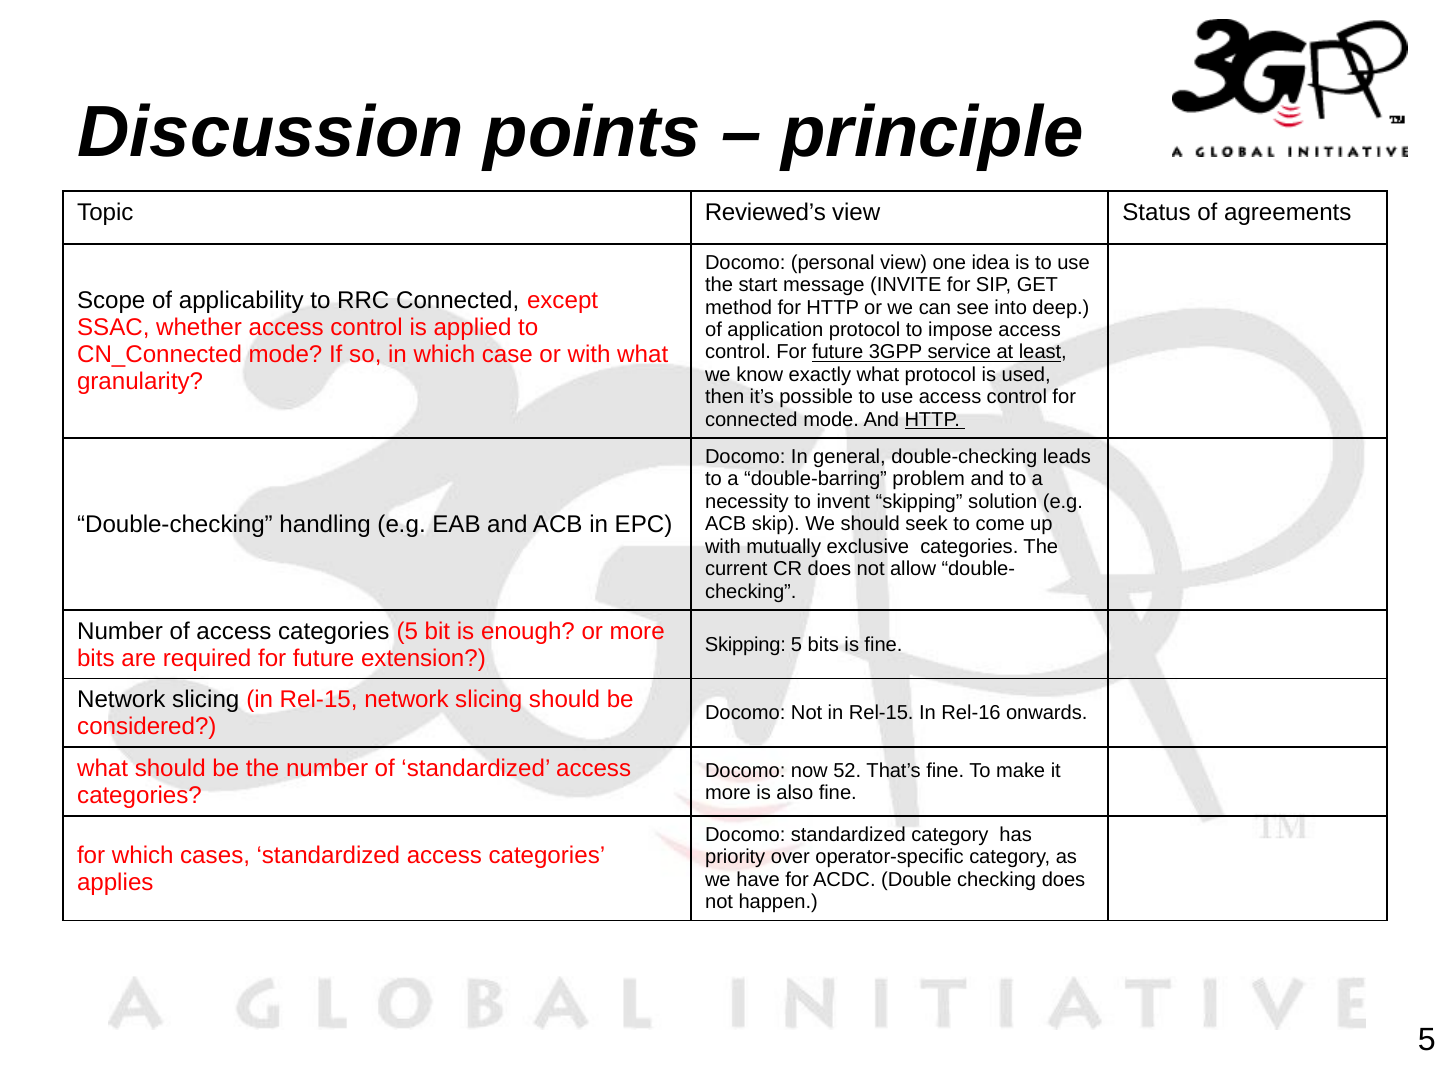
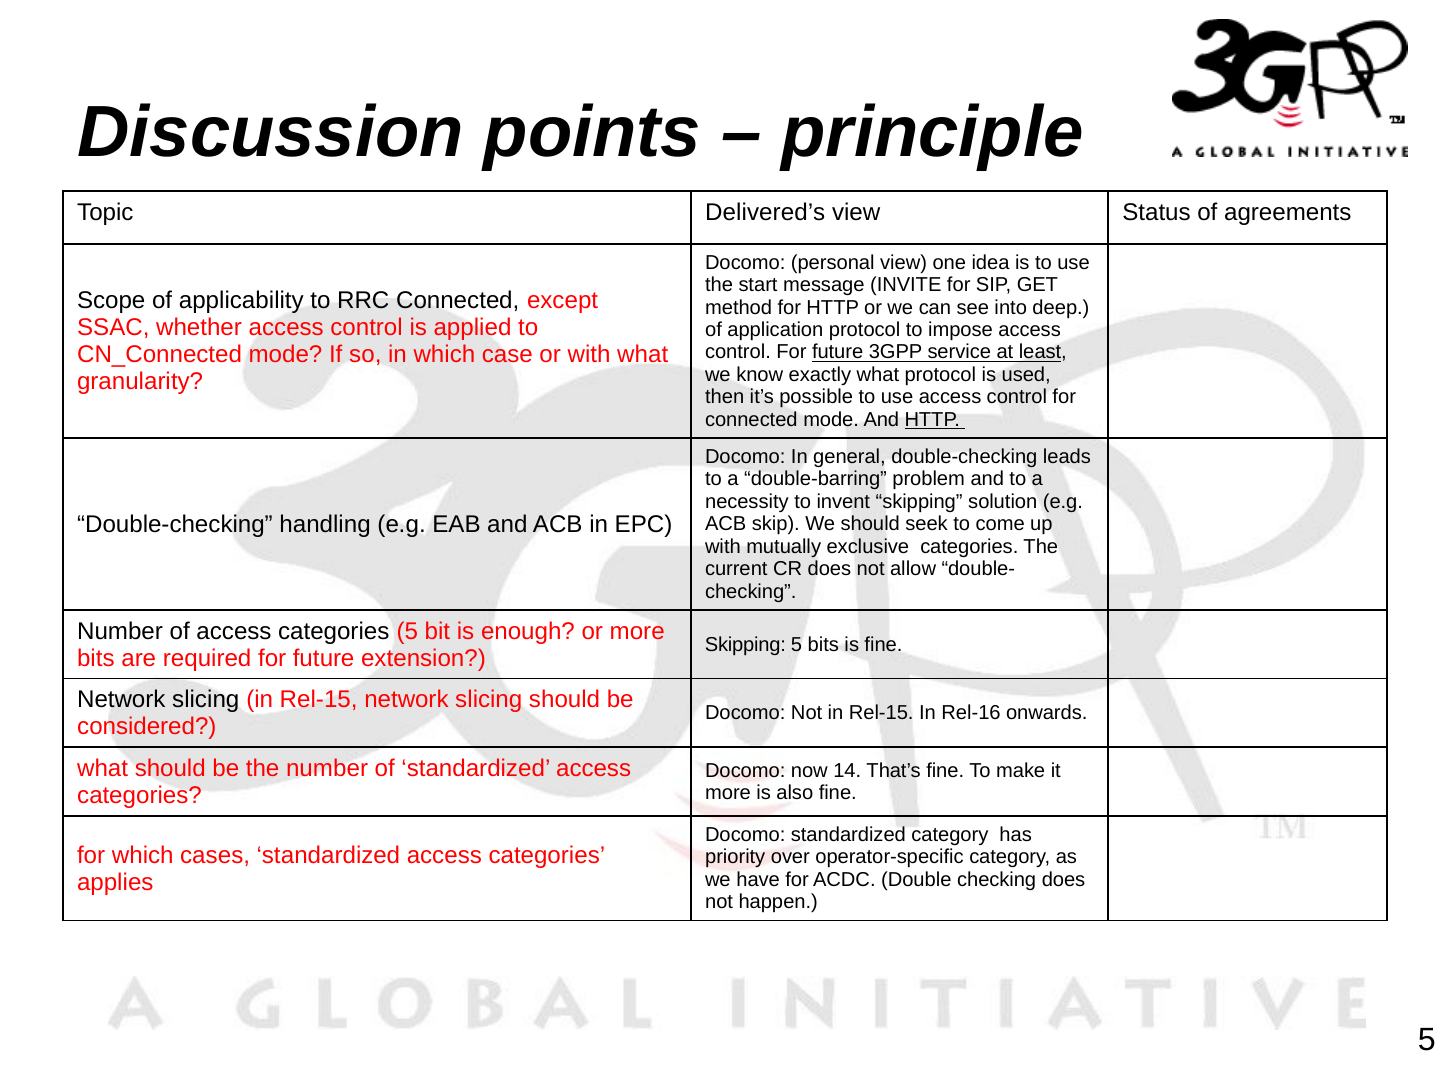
Reviewed’s: Reviewed’s -> Delivered’s
52: 52 -> 14
